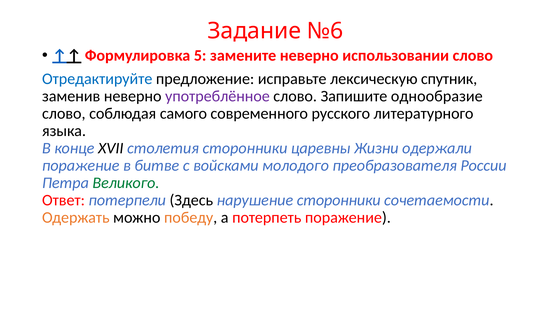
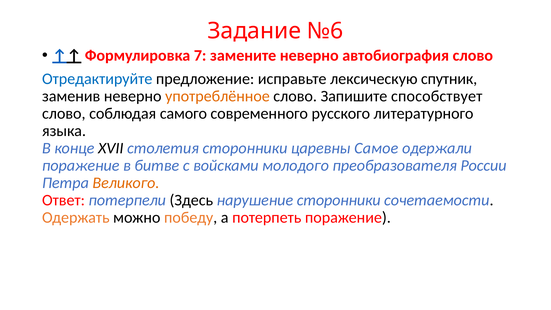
5: 5 -> 7
использовании: использовании -> автобиография
употреблённое colour: purple -> orange
однообразие: однообразие -> способствует
Жизни: Жизни -> Самое
Великого colour: green -> orange
